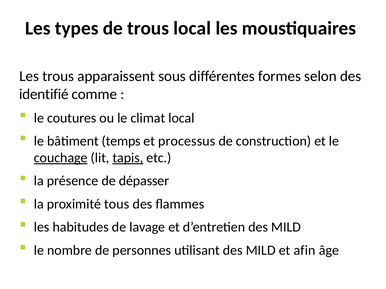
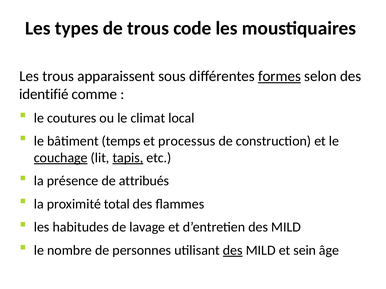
trous local: local -> code
formes underline: none -> present
dépasser: dépasser -> attribués
tous: tous -> total
des at (233, 251) underline: none -> present
afin: afin -> sein
